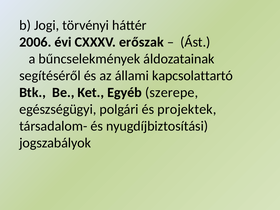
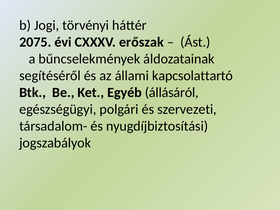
2006: 2006 -> 2075
szerepe: szerepe -> állásáról
projektek: projektek -> szervezeti
